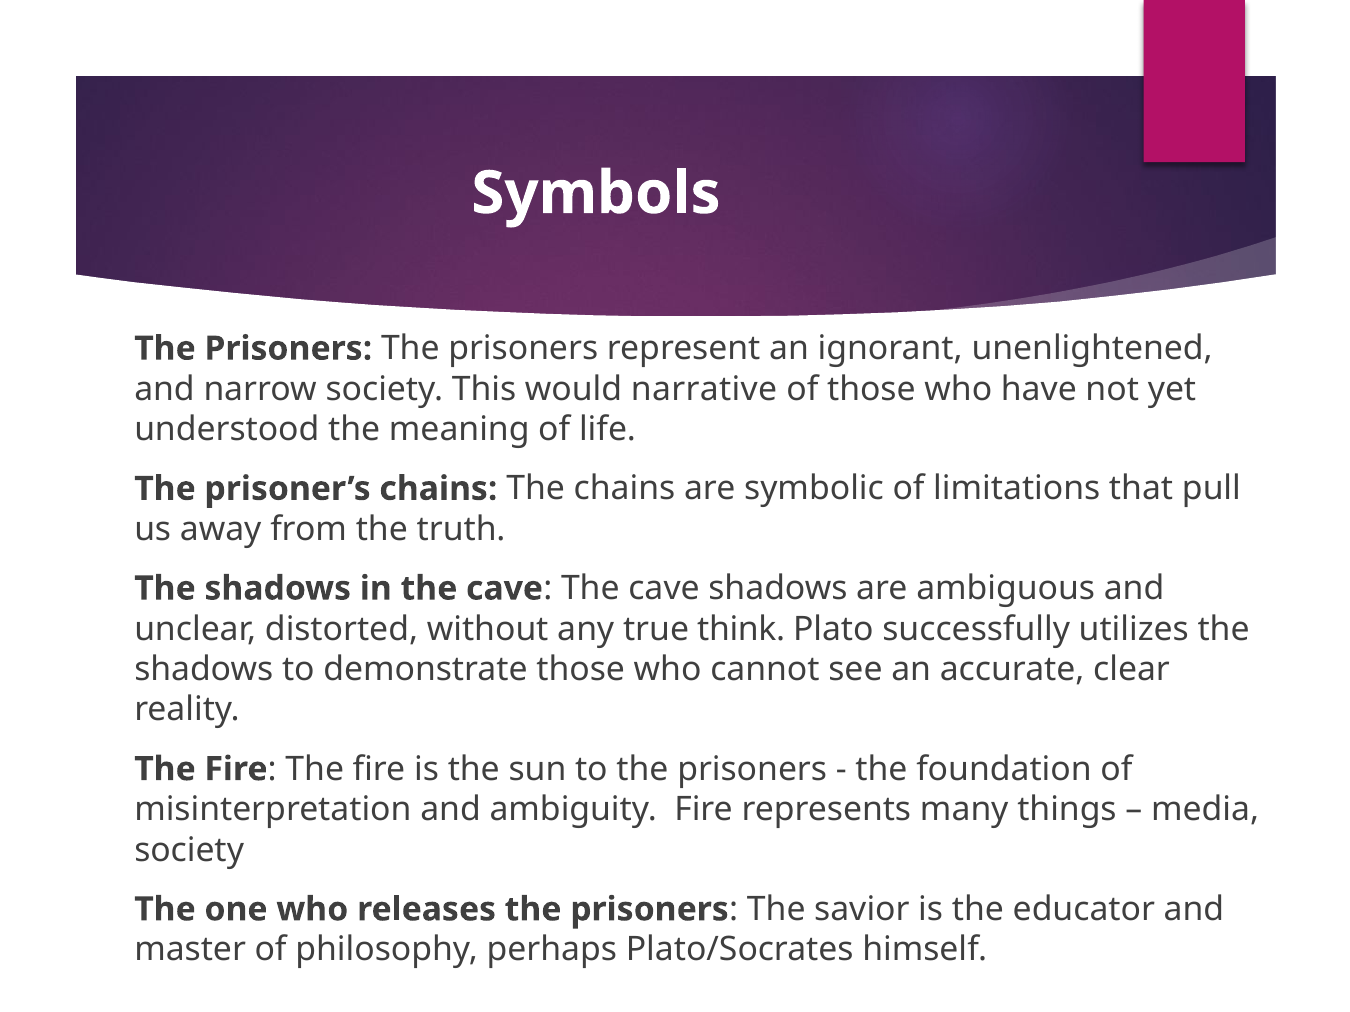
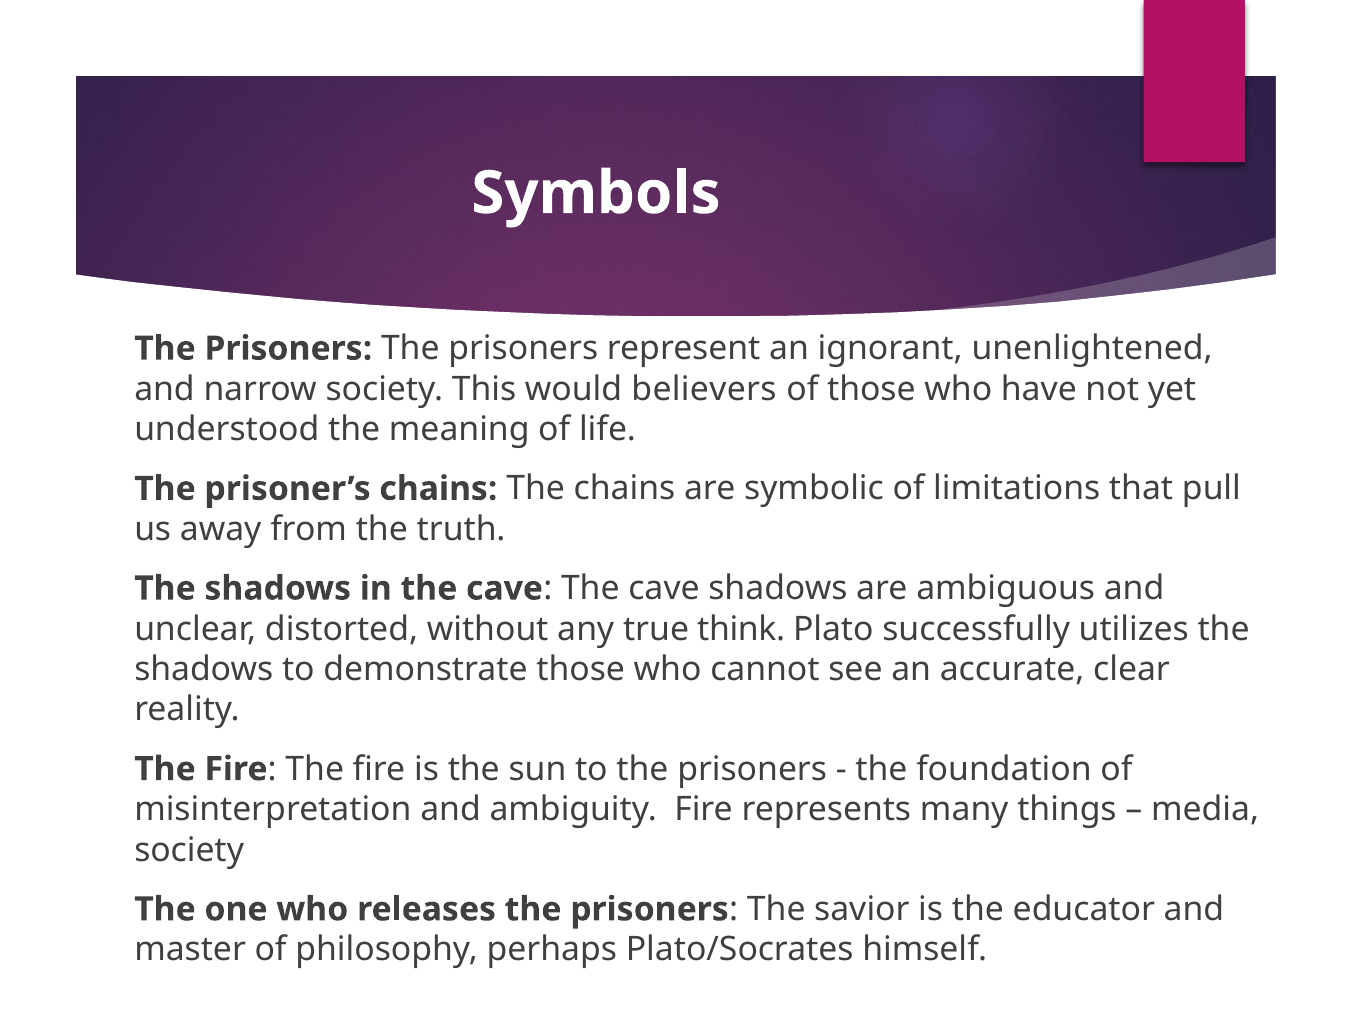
narrative: narrative -> believers
